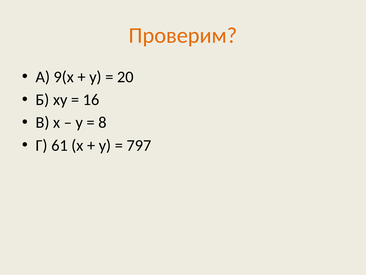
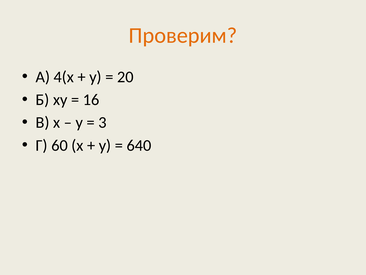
9(х: 9(х -> 4(х
8: 8 -> 3
61: 61 -> 60
797: 797 -> 640
